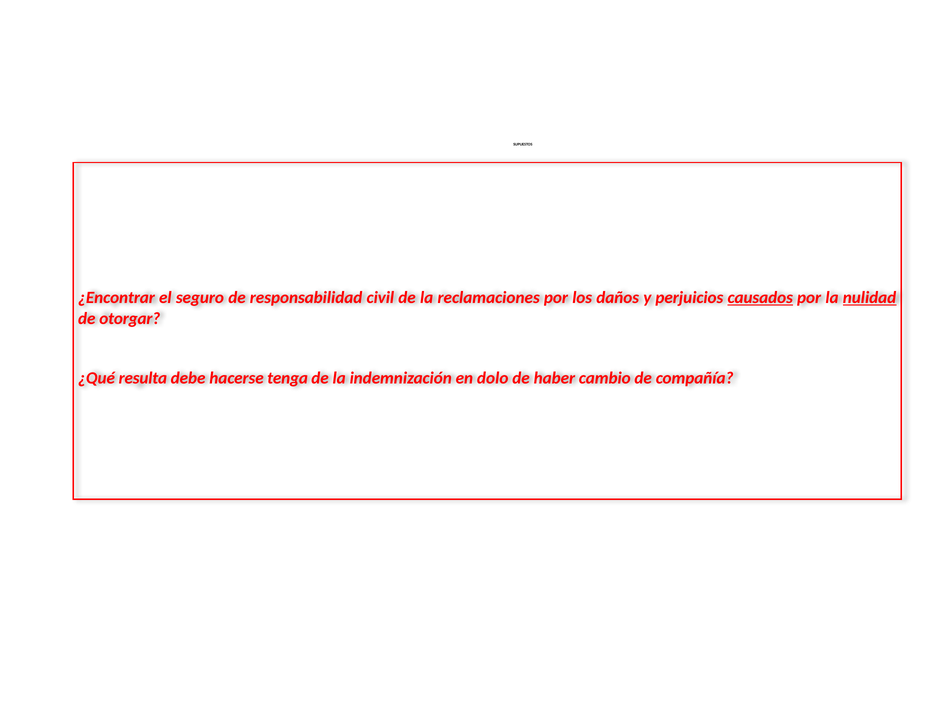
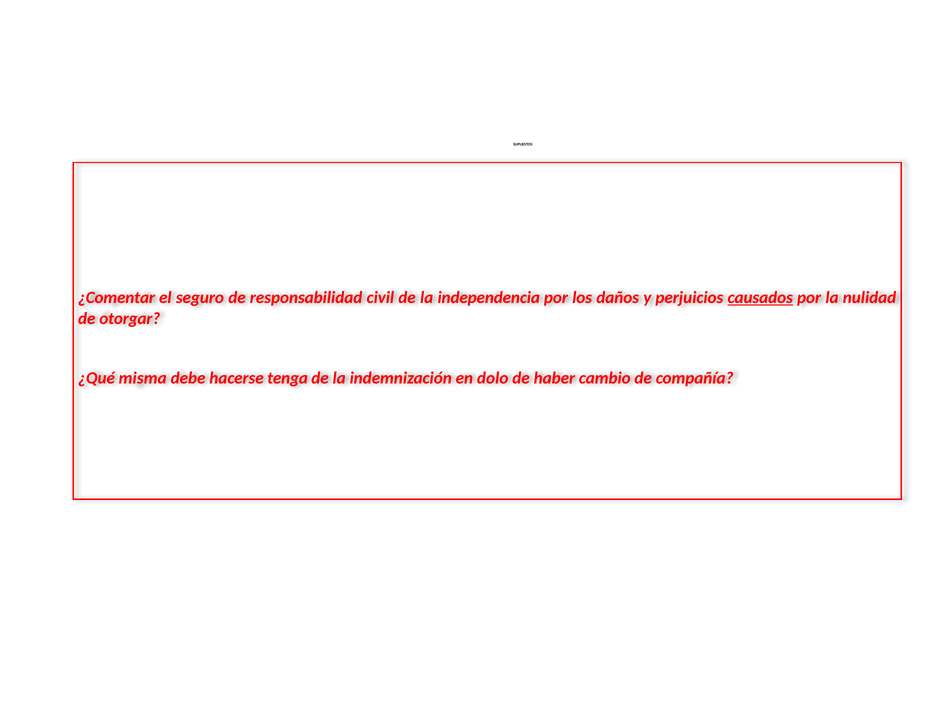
¿Encontrar: ¿Encontrar -> ¿Comentar
reclamaciones: reclamaciones -> independencia
nulidad underline: present -> none
resulta: resulta -> misma
